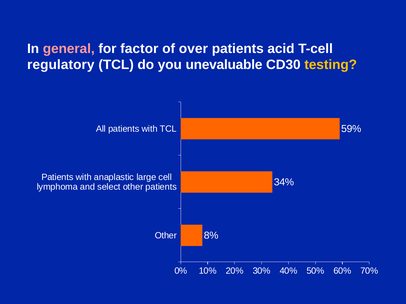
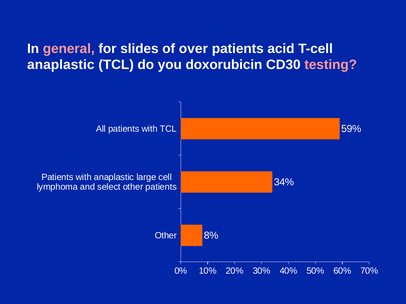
factor: factor -> slides
regulatory at (61, 65): regulatory -> anaplastic
unevaluable: unevaluable -> doxorubicin
testing colour: yellow -> pink
